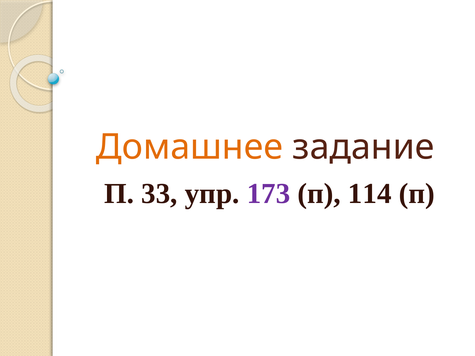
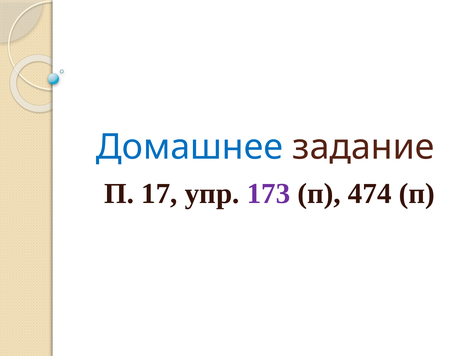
Домашнее colour: orange -> blue
33: 33 -> 17
114: 114 -> 474
